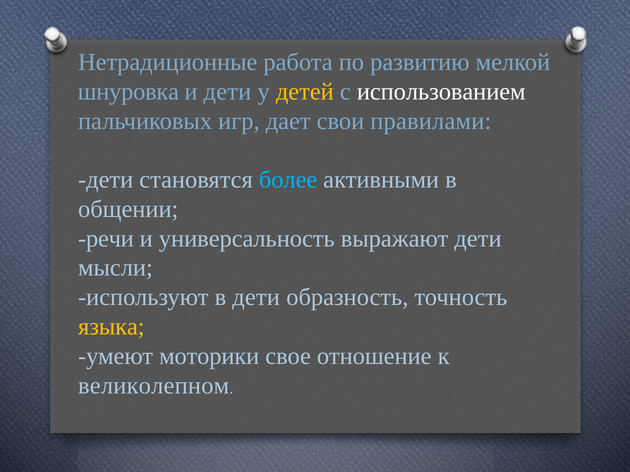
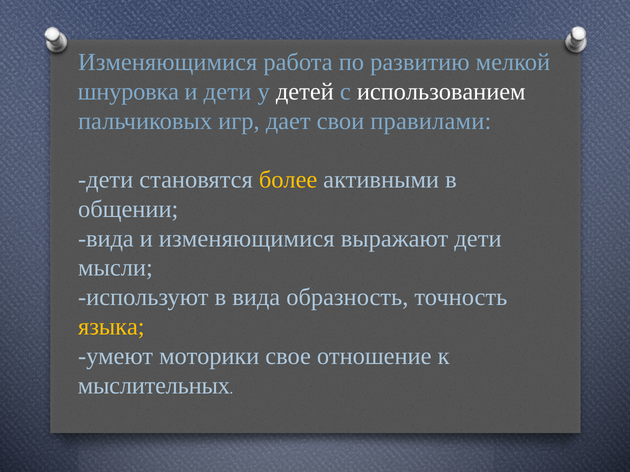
Нетрадиционные at (168, 62): Нетрадиционные -> Изменяющимися
детей colour: yellow -> white
более colour: light blue -> yellow
речи at (106, 239): речи -> вида
и универсальность: универсальность -> изменяющимися
в дети: дети -> вида
великолепном: великолепном -> мыслительных
